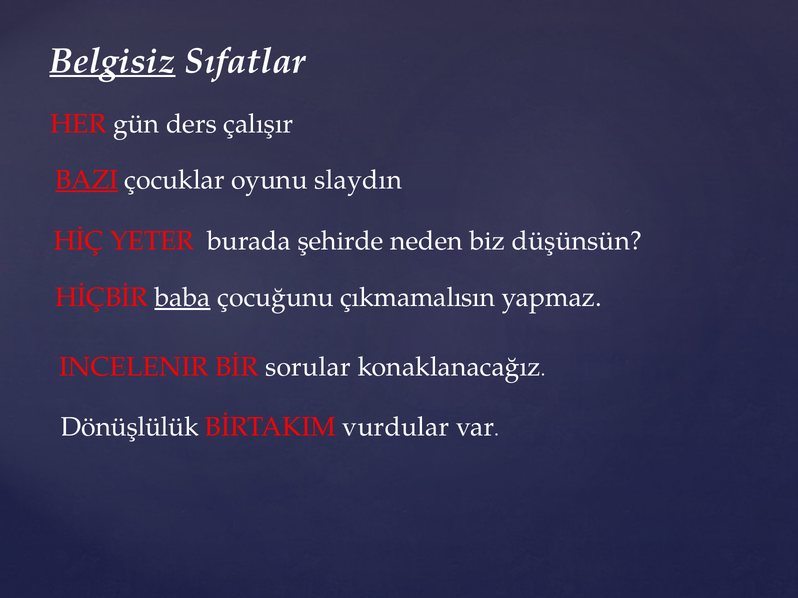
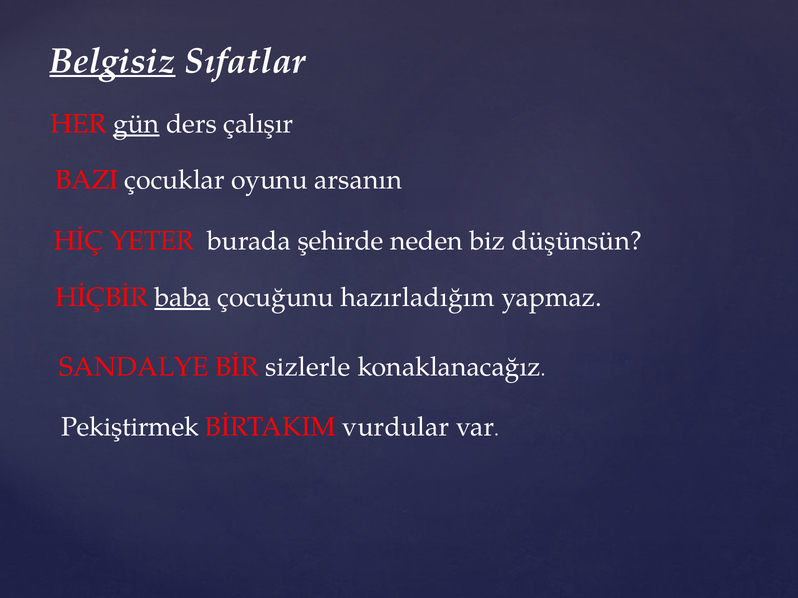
gün underline: none -> present
BAZI underline: present -> none
slaydın: slaydın -> arsanın
çıkmamalısın: çıkmamalısın -> hazırladığım
INCELENIR: INCELENIR -> SANDALYE
sorular: sorular -> sizlerle
Dönüşlülük: Dönüşlülük -> Pekiştirmek
